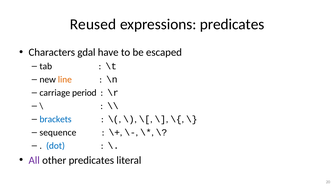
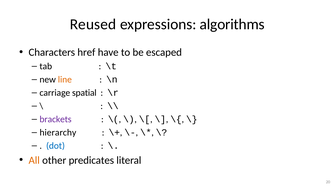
expressions predicates: predicates -> algorithms
gdal: gdal -> href
period: period -> spatial
brackets colour: blue -> purple
sequence: sequence -> hierarchy
All colour: purple -> orange
